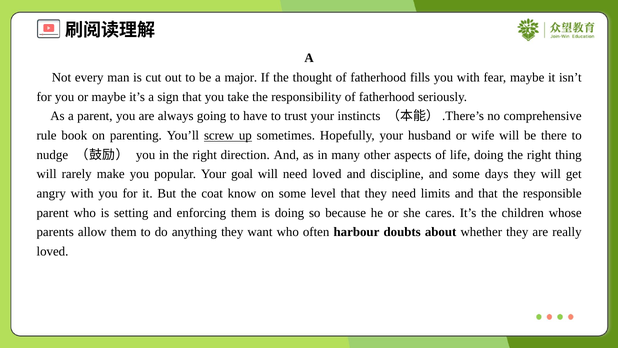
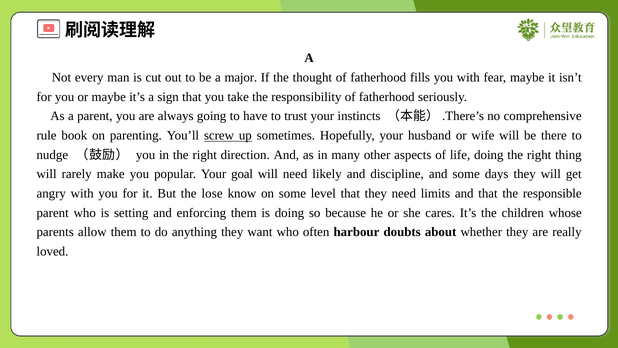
need loved: loved -> likely
coat: coat -> lose
